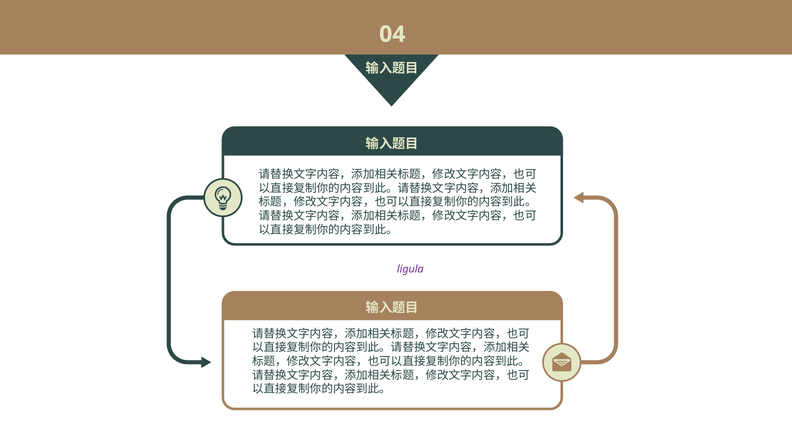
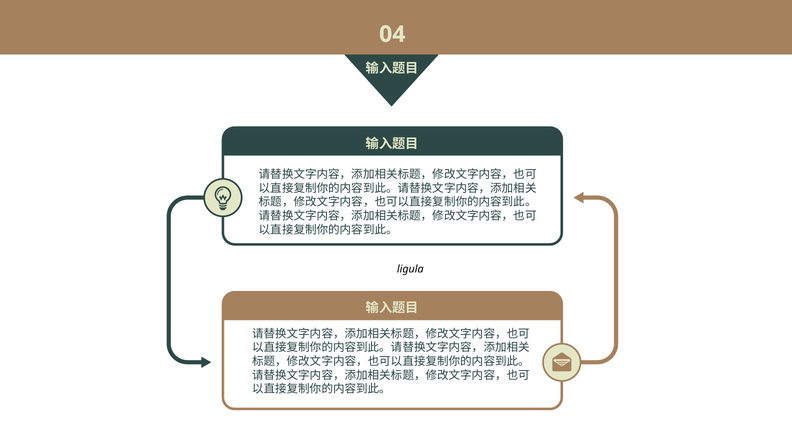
ligula colour: purple -> black
